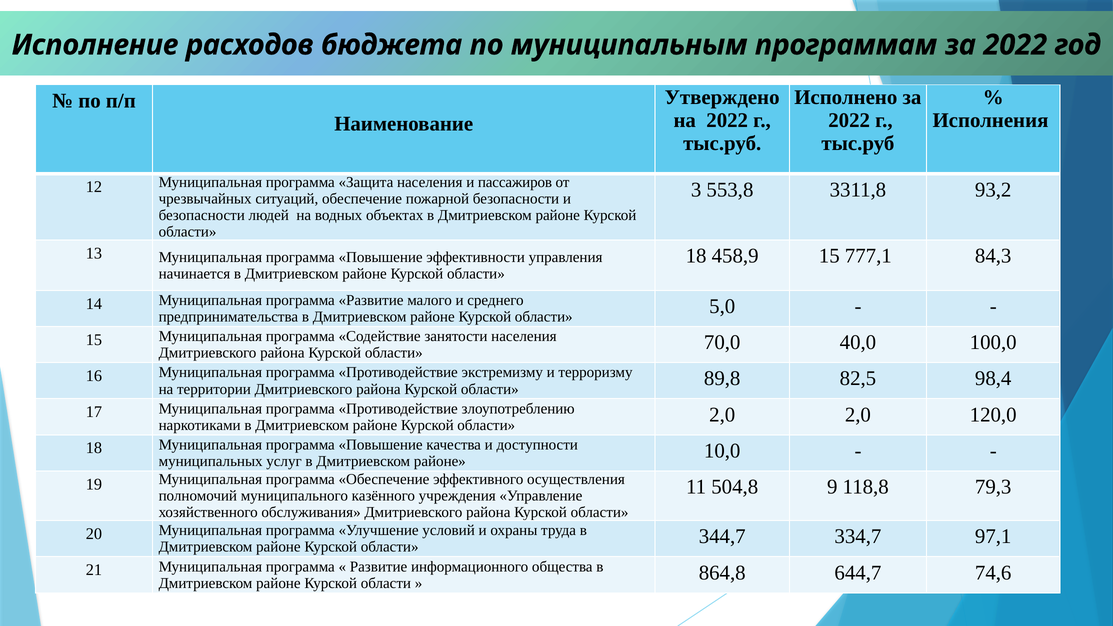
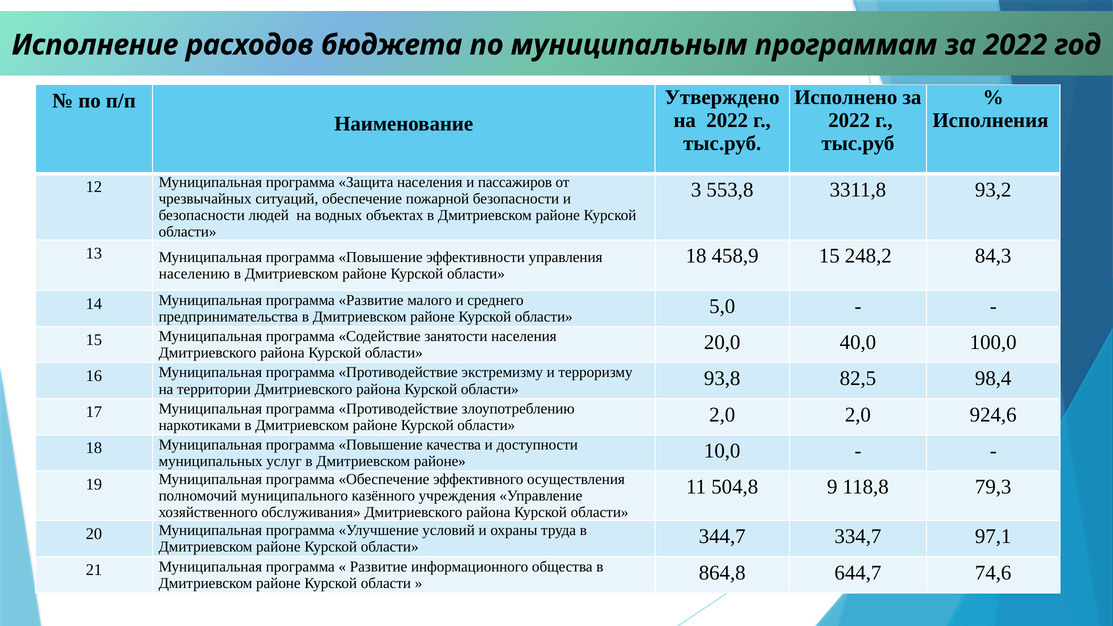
777,1: 777,1 -> 248,2
начинается: начинается -> населению
70,0: 70,0 -> 20,0
89,8: 89,8 -> 93,8
120,0: 120,0 -> 924,6
